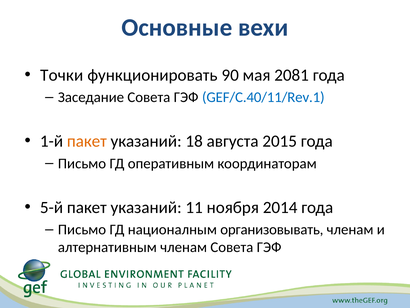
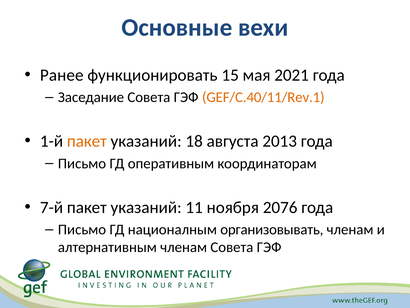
Точки: Точки -> Ранее
90: 90 -> 15
2081: 2081 -> 2021
GEF/C.40/11/Rev.1 colour: blue -> orange
2015: 2015 -> 2013
5-й: 5-й -> 7-й
2014: 2014 -> 2076
